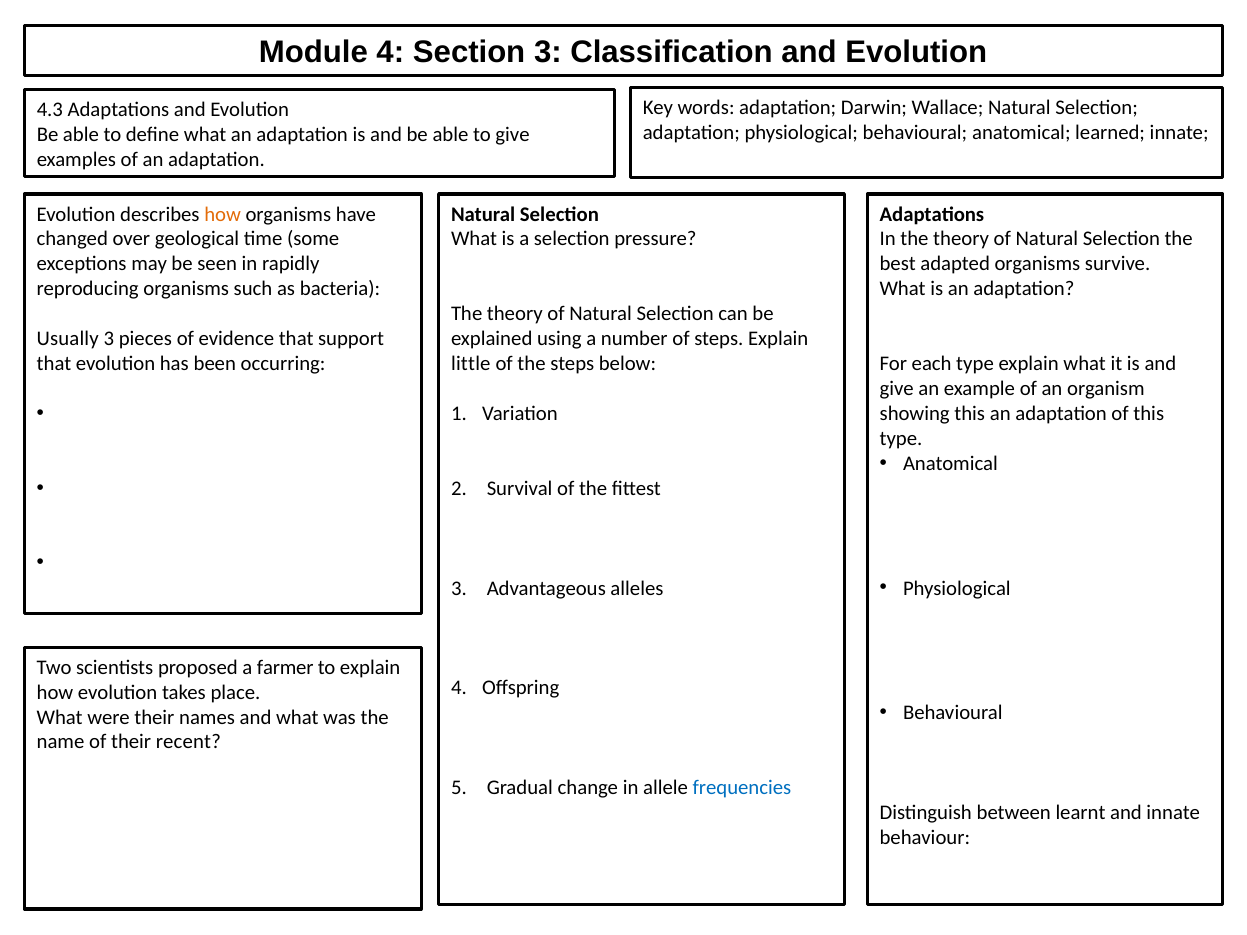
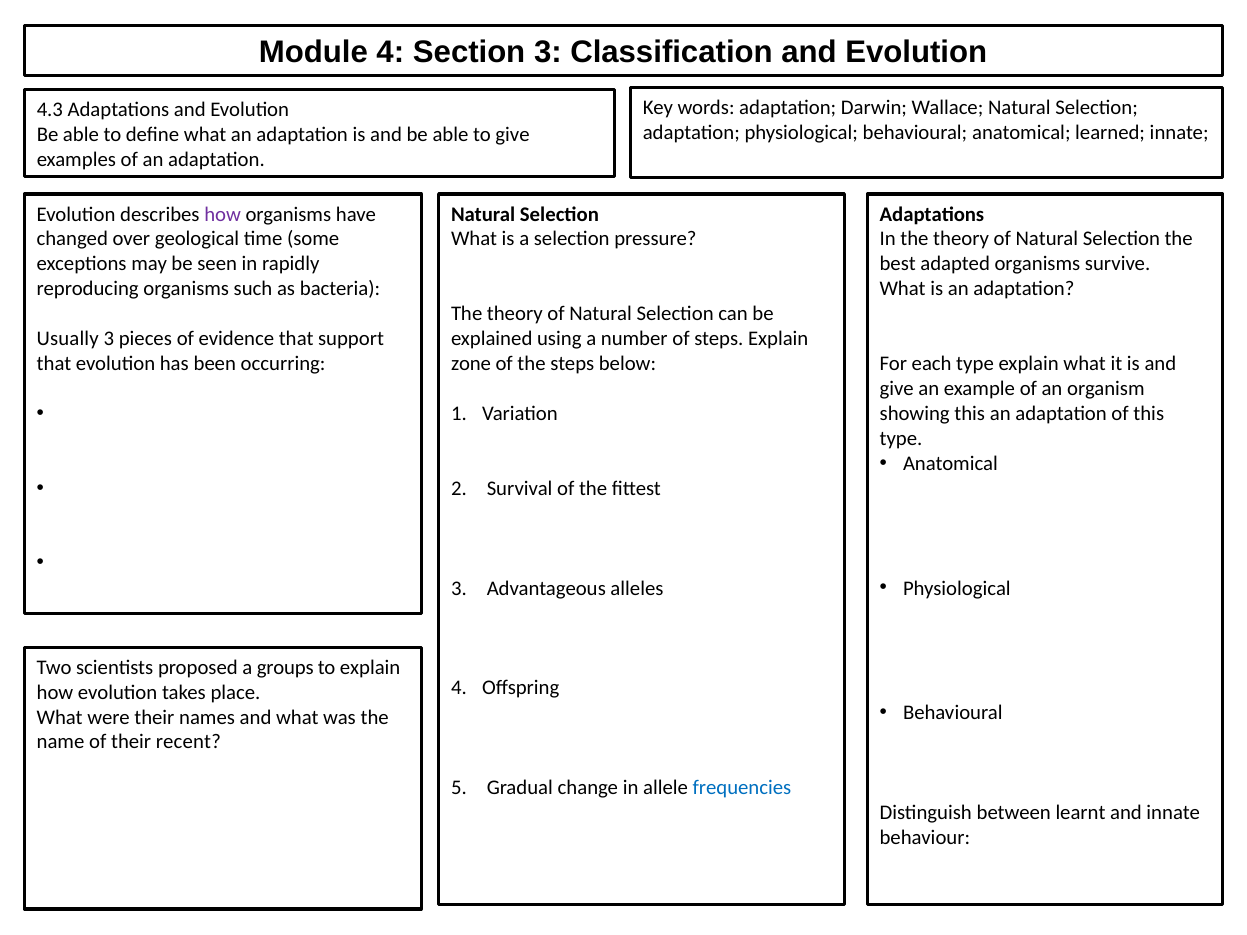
how at (223, 214) colour: orange -> purple
little: little -> zone
farmer: farmer -> groups
